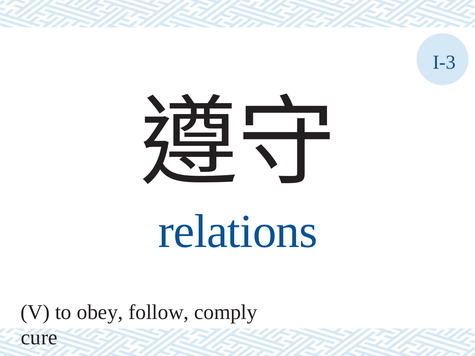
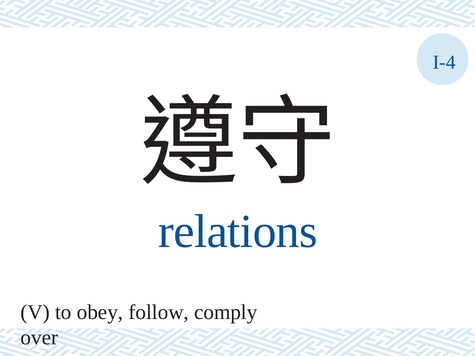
I-3: I-3 -> I-4
cure: cure -> over
